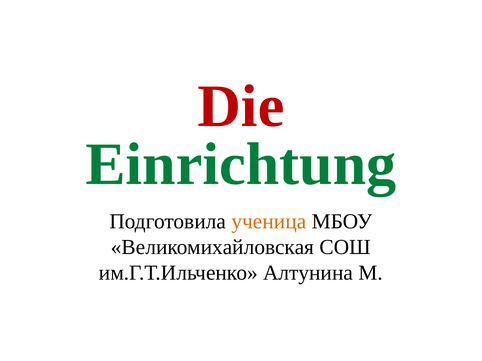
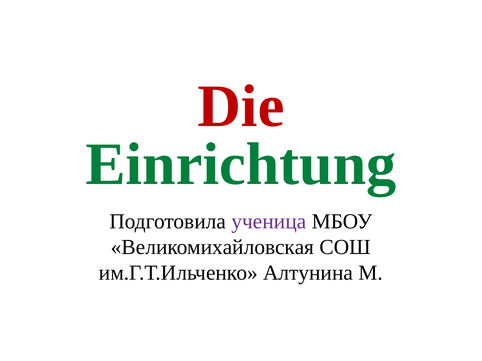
ученица colour: orange -> purple
